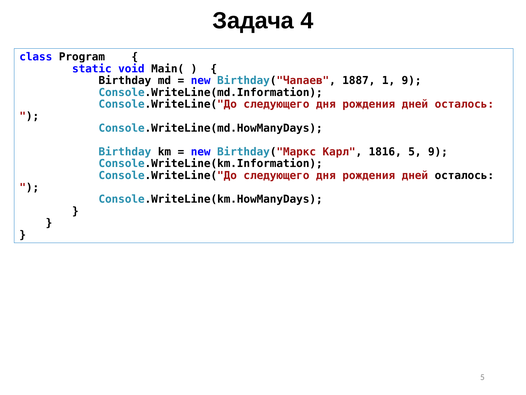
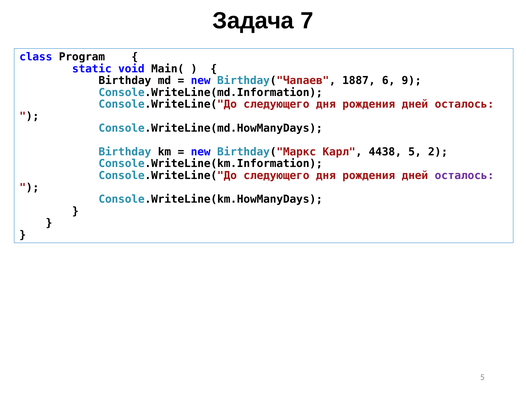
4: 4 -> 7
1: 1 -> 6
1816: 1816 -> 4438
5 9: 9 -> 2
осталось at (464, 175) colour: black -> purple
